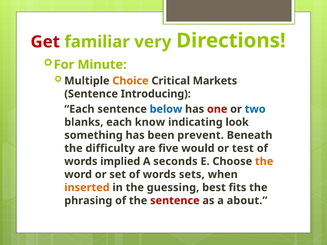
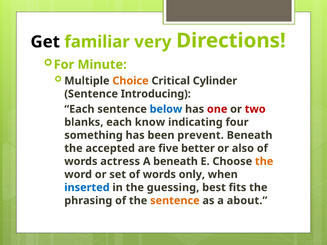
Get colour: red -> black
Markets: Markets -> Cylinder
two colour: blue -> red
look: look -> four
difficulty: difficulty -> accepted
would: would -> better
test: test -> also
implied: implied -> actress
A seconds: seconds -> beneath
sets: sets -> only
inserted colour: orange -> blue
sentence at (175, 201) colour: red -> orange
